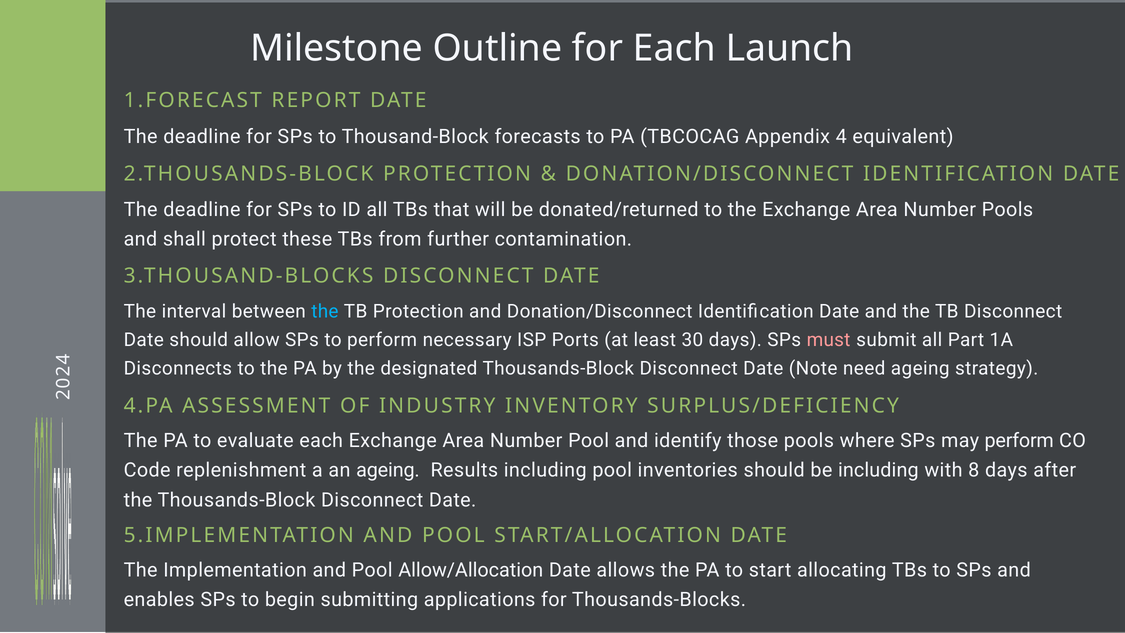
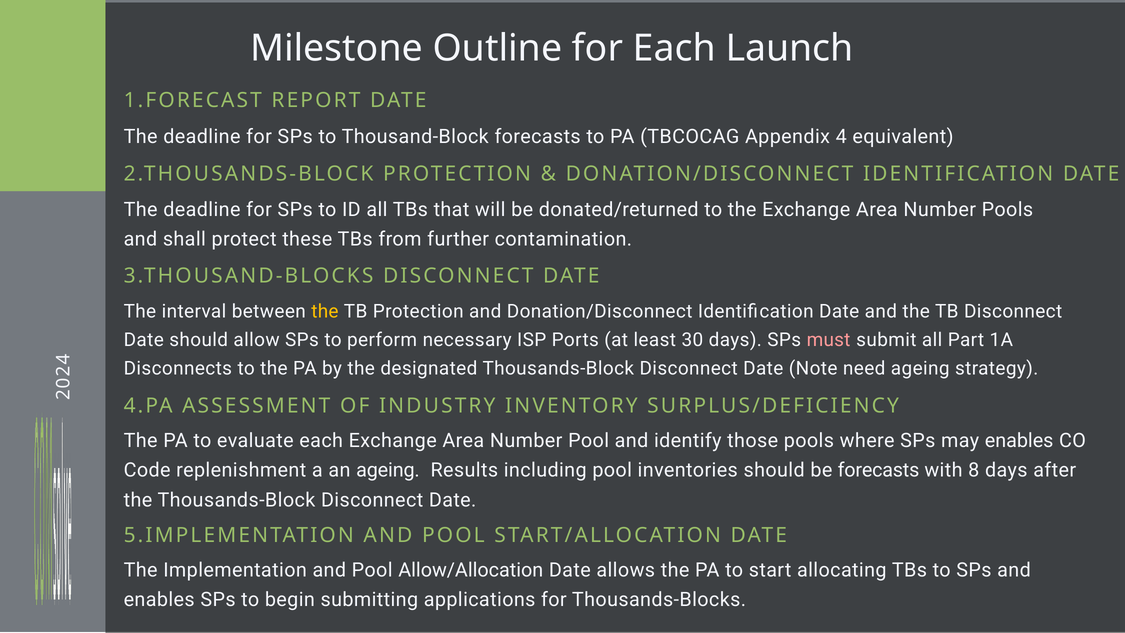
the at (325, 312) colour: light blue -> yellow
may perform: perform -> enables
be including: including -> forecasts
